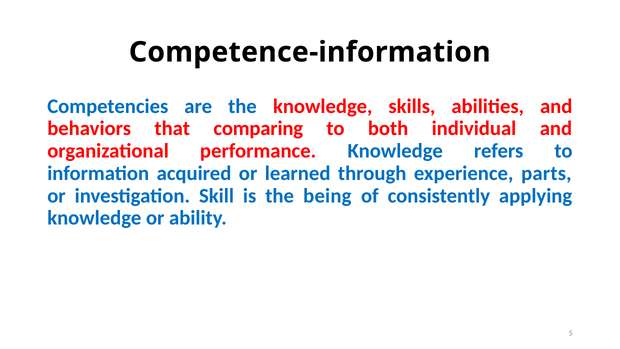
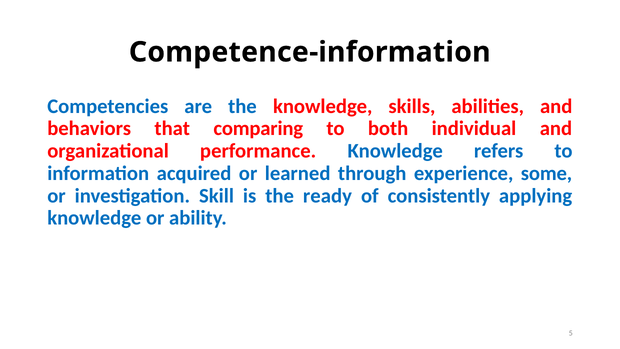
parts: parts -> some
being: being -> ready
